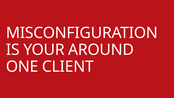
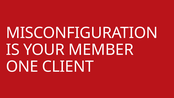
AROUND: AROUND -> MEMBER
